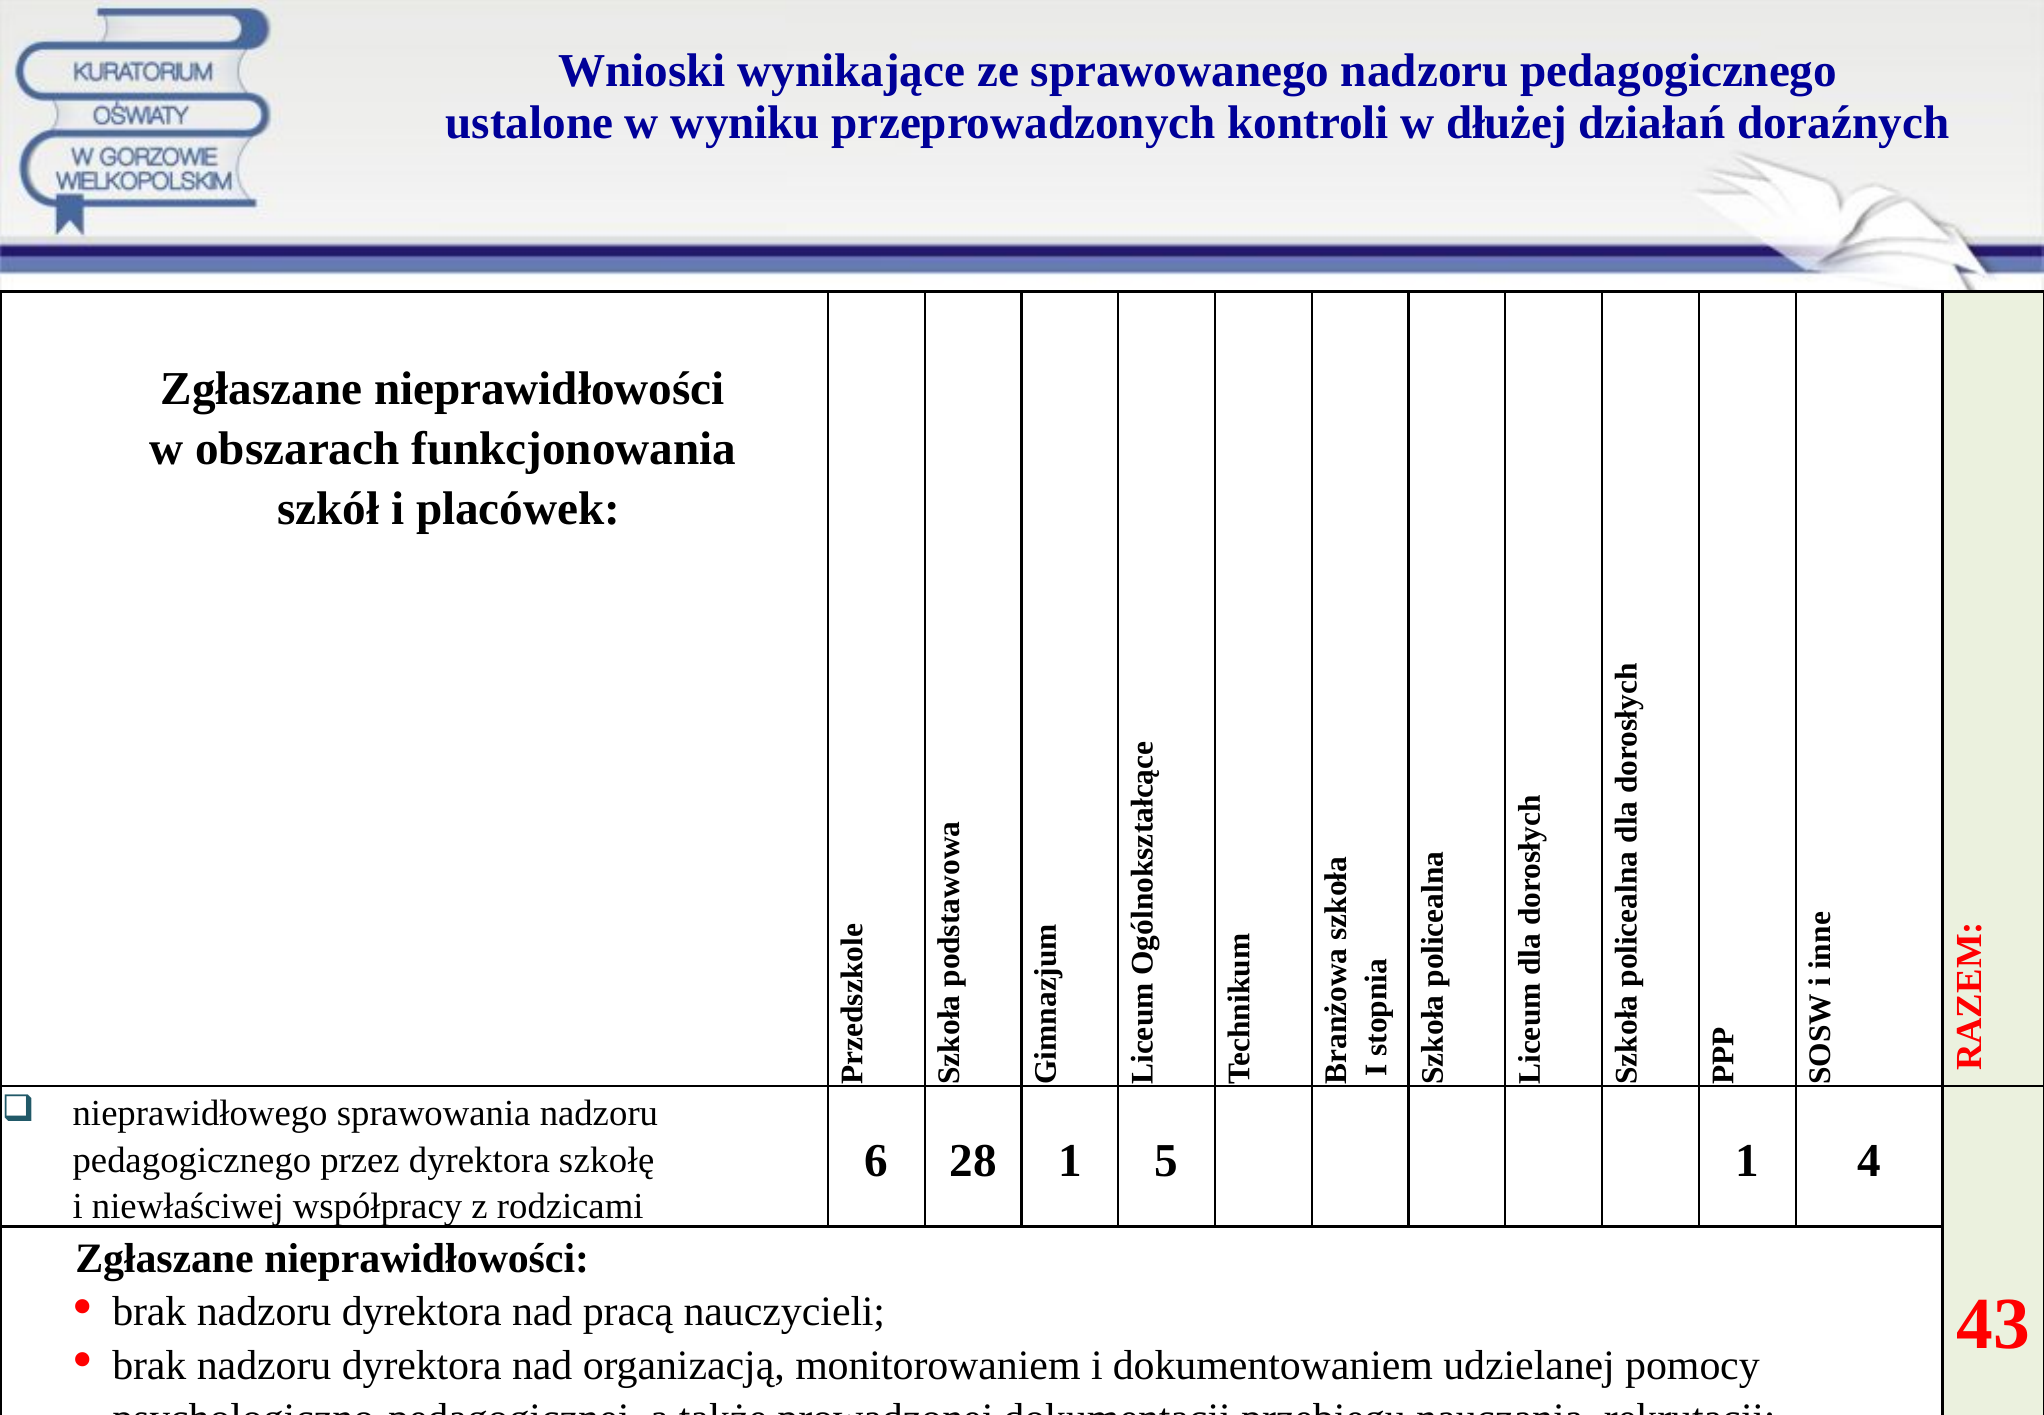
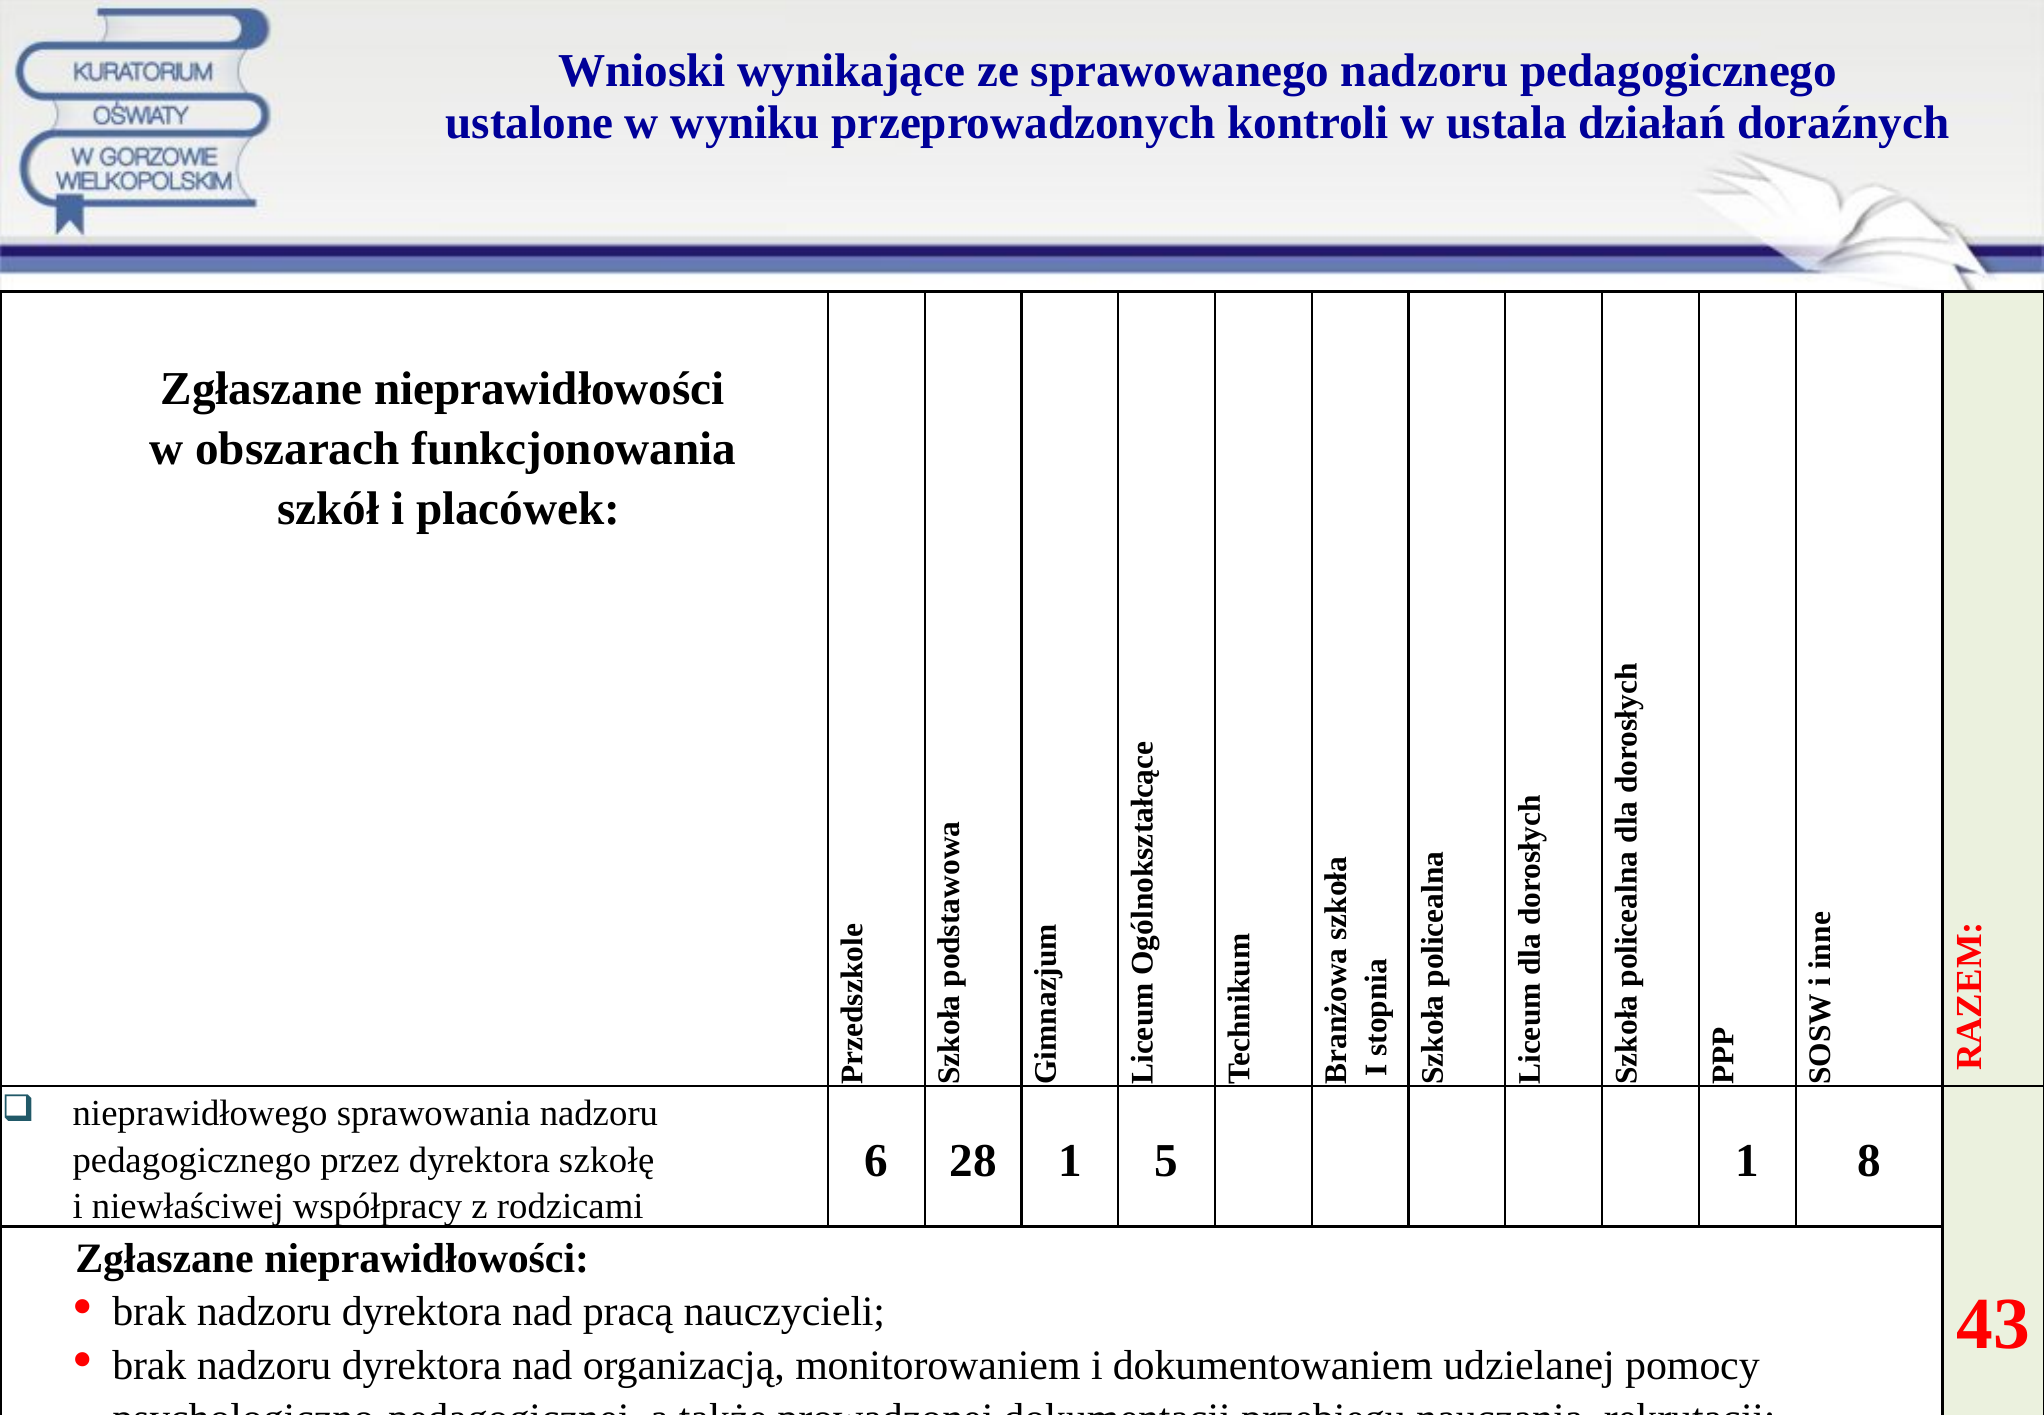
dłużej: dłużej -> ustala
4: 4 -> 8
